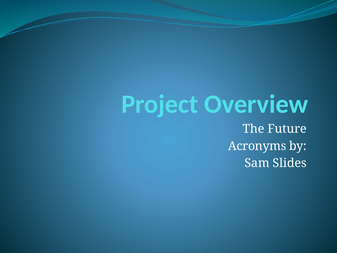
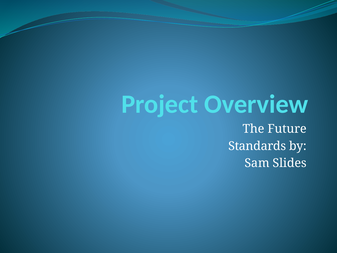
Acronyms: Acronyms -> Standards
